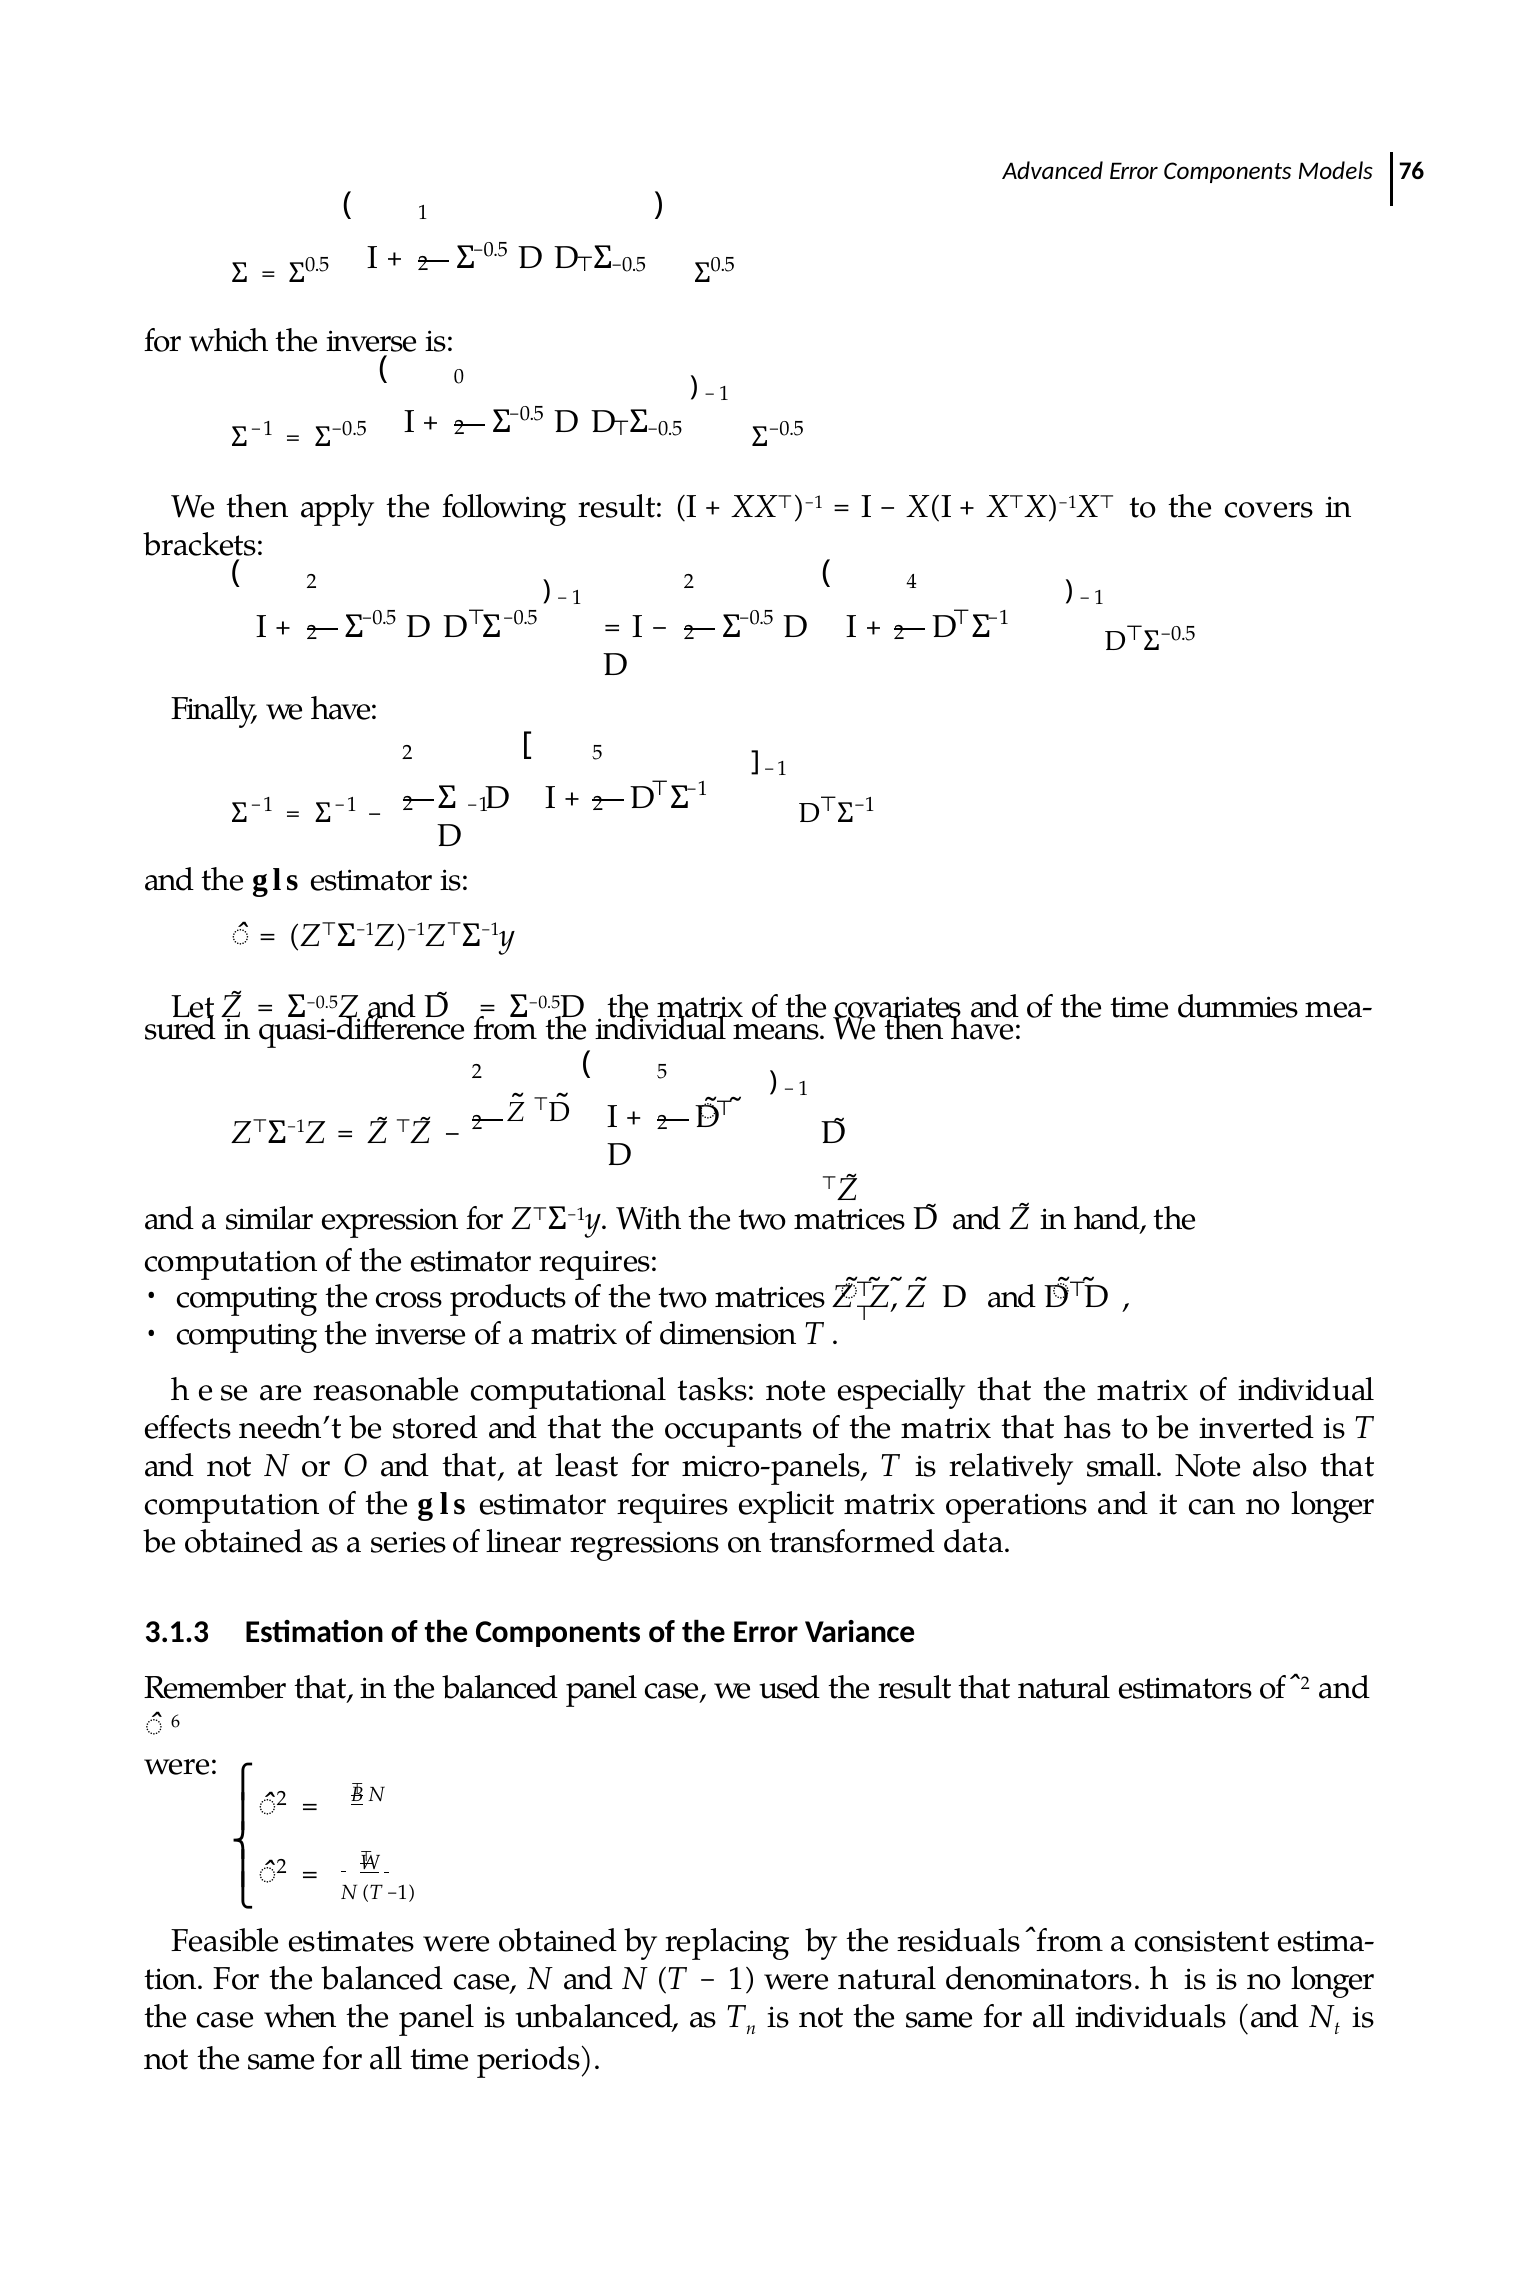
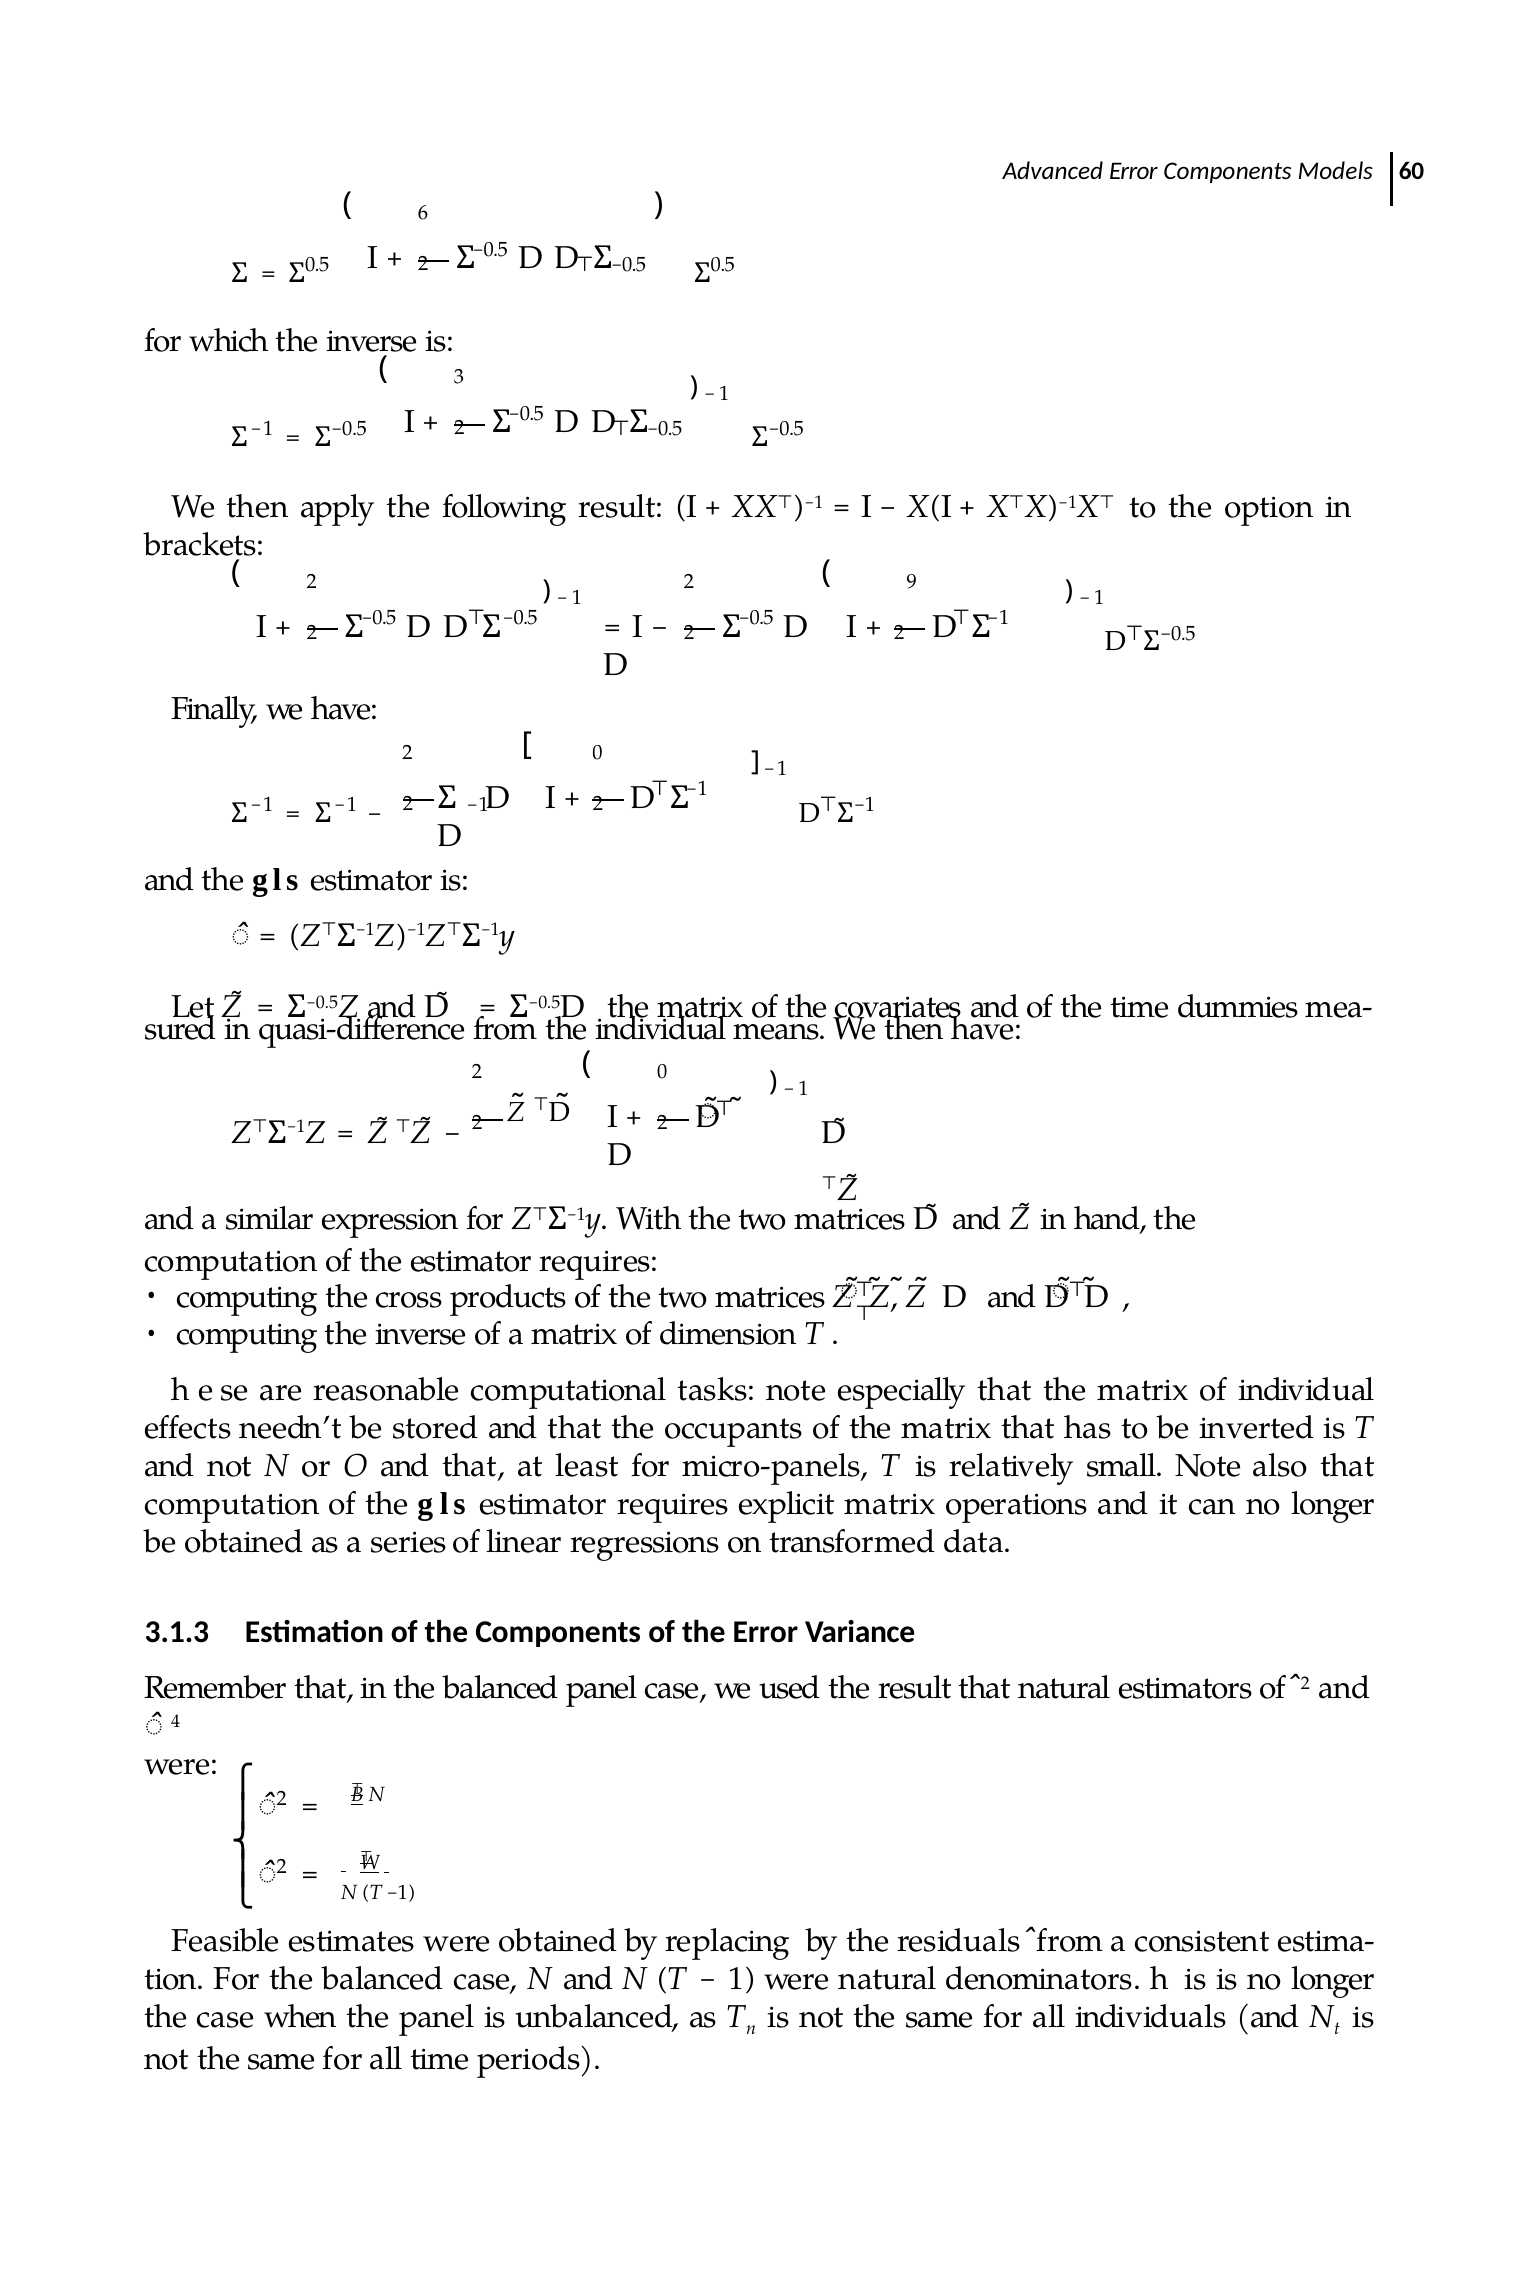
76: 76 -> 60
1 at (423, 213): 1 -> 6
0: 0 -> 3
covers: covers -> option
4: 4 -> 9
5 at (598, 753): 5 -> 0
5 at (662, 1072): 5 -> 0
6: 6 -> 4
